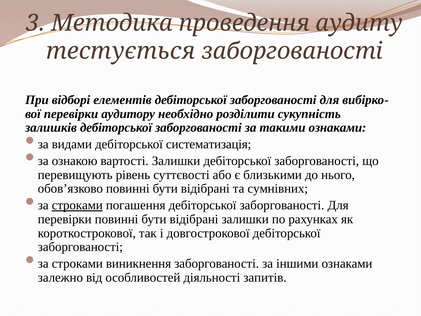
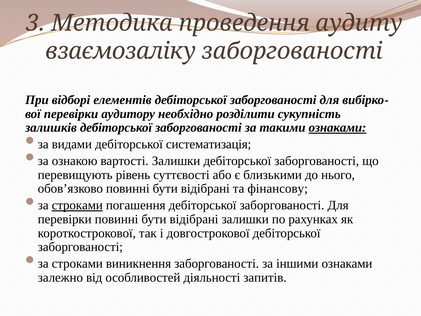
тестується: тестується -> взаємозаліку
ознаками at (338, 128) underline: none -> present
сумнівних: сумнівних -> фінансову
